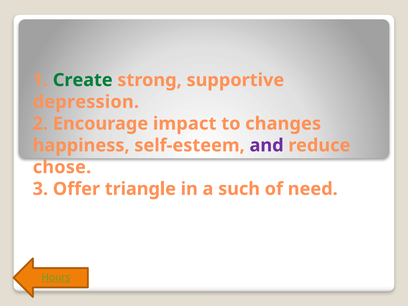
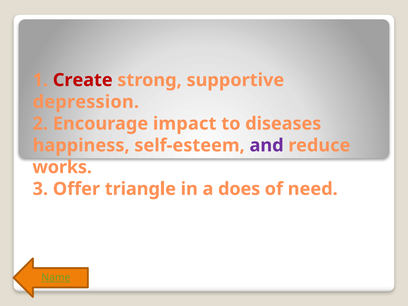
Create colour: green -> red
changes: changes -> diseases
chose: chose -> works
such: such -> does
Hours: Hours -> Name
